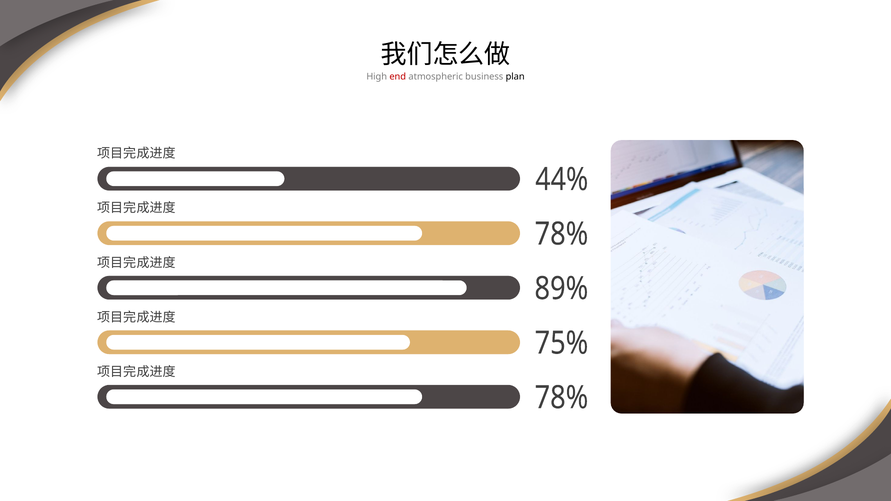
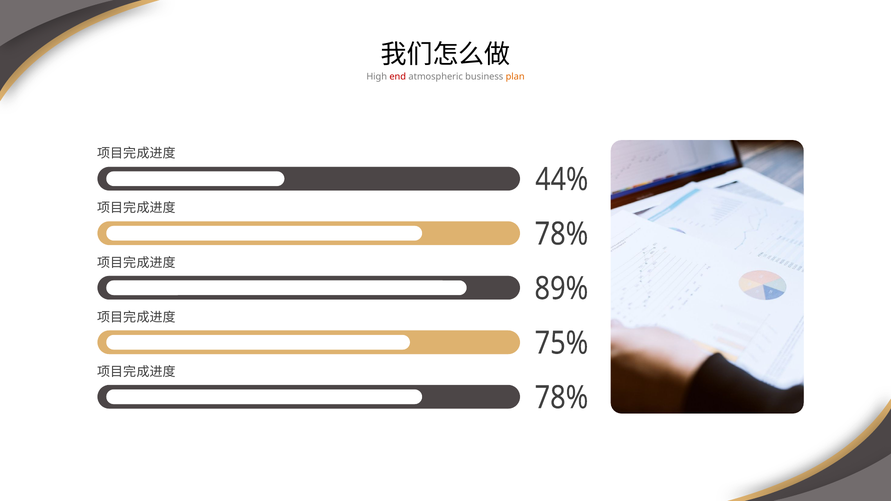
plan colour: black -> orange
